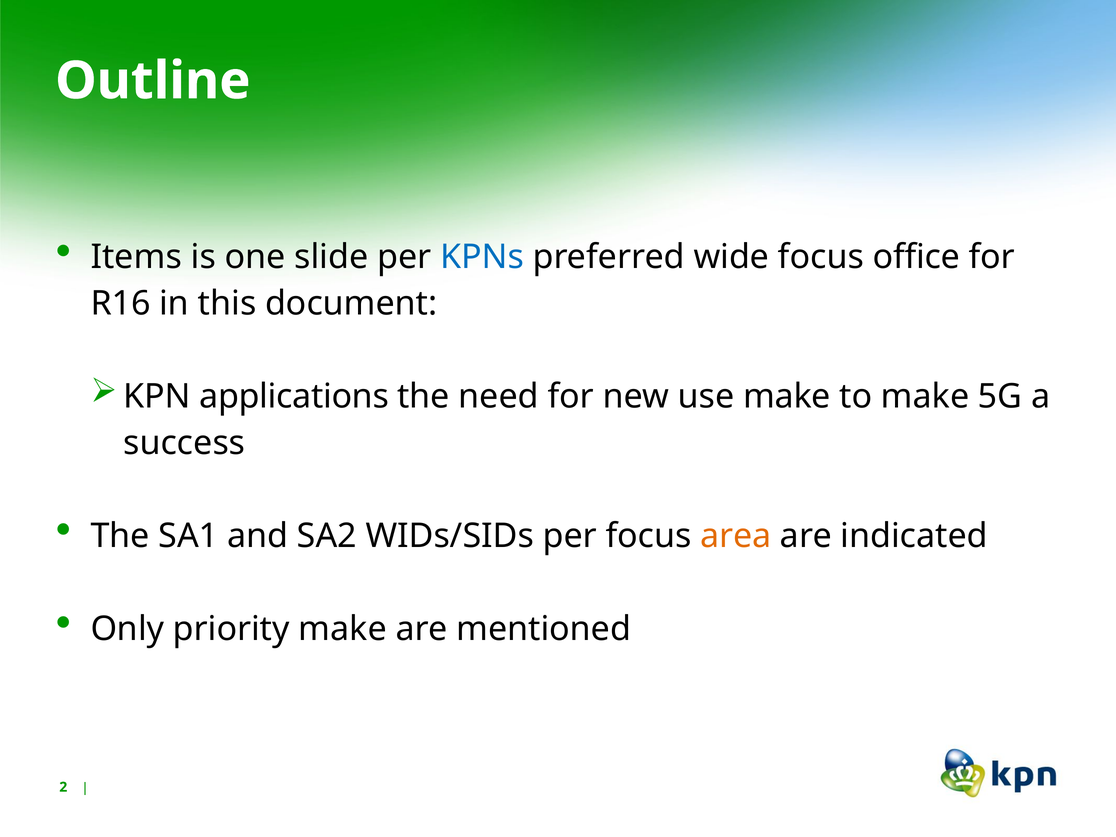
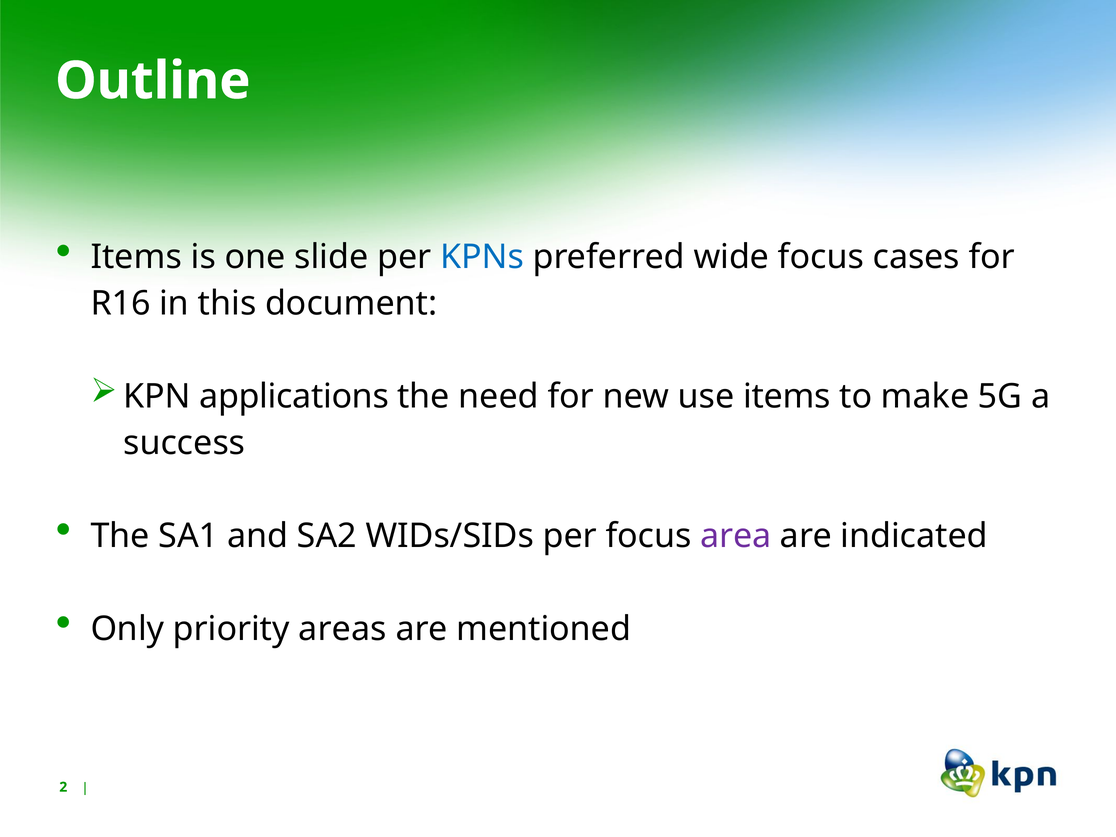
office: office -> cases
use make: make -> items
area colour: orange -> purple
priority make: make -> areas
